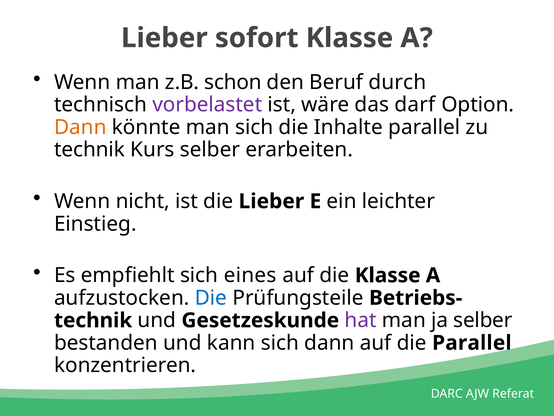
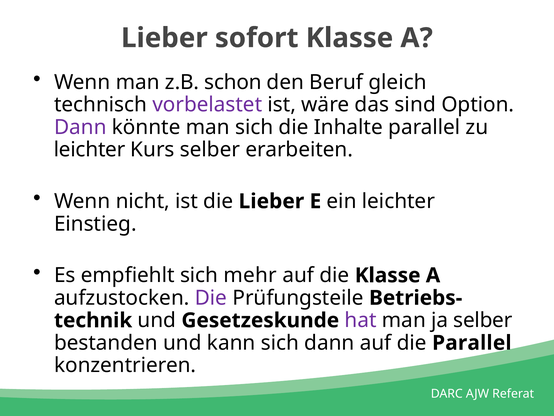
durch: durch -> gleich
darf: darf -> sind
Dann at (80, 127) colour: orange -> purple
technik at (90, 150): technik -> leichter
eines: eines -> mehr
Die at (211, 298) colour: blue -> purple
